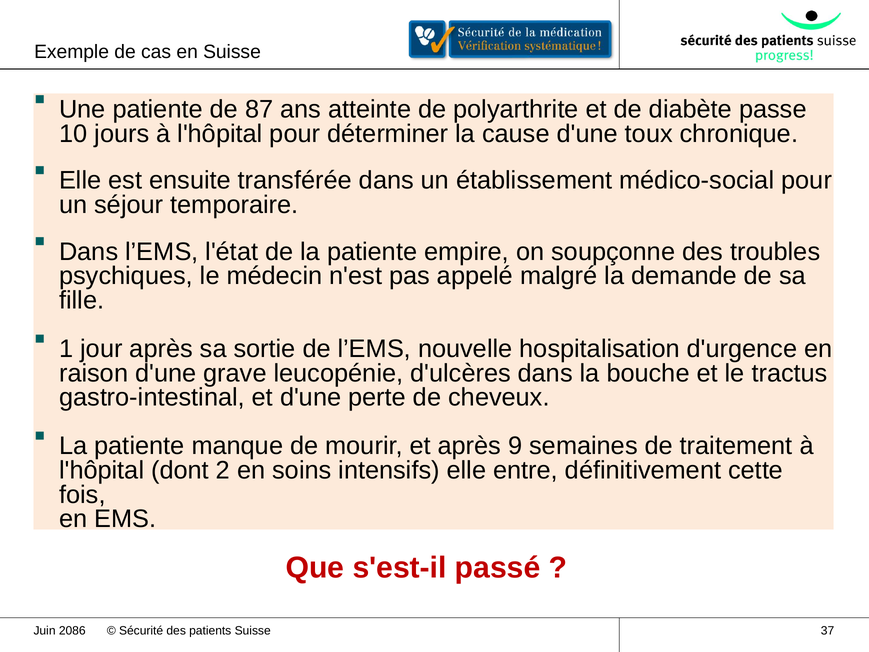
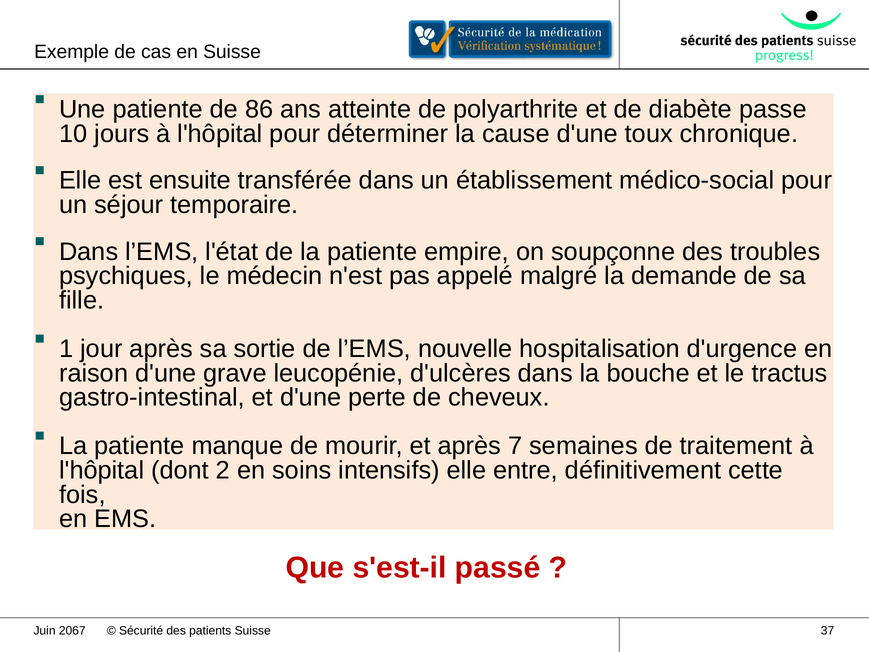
87: 87 -> 86
9: 9 -> 7
2086: 2086 -> 2067
